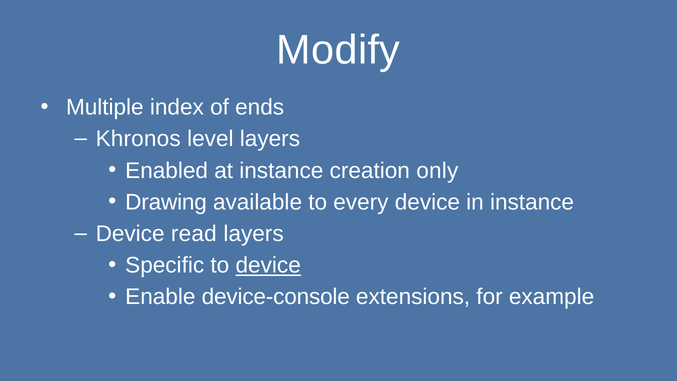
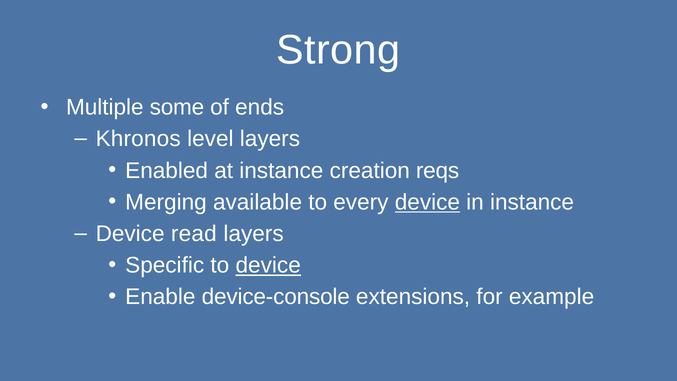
Modify: Modify -> Strong
index: index -> some
only: only -> reqs
Drawing: Drawing -> Merging
device at (427, 202) underline: none -> present
